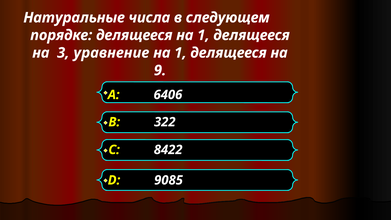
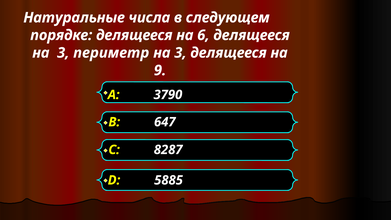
делящееся на 1: 1 -> 6
уравнение: уравнение -> периметр
1 at (180, 53): 1 -> 3
6406: 6406 -> 3790
322: 322 -> 647
8422: 8422 -> 8287
9085: 9085 -> 5885
